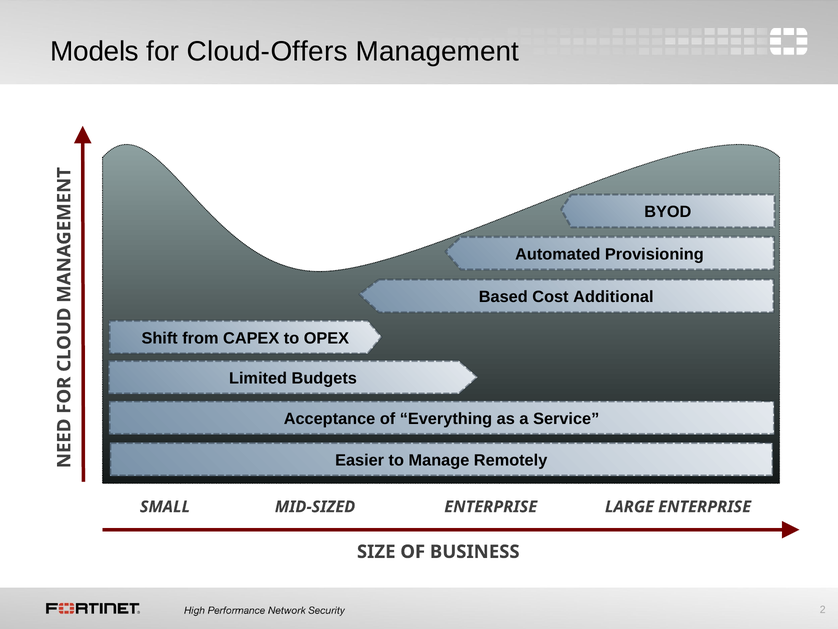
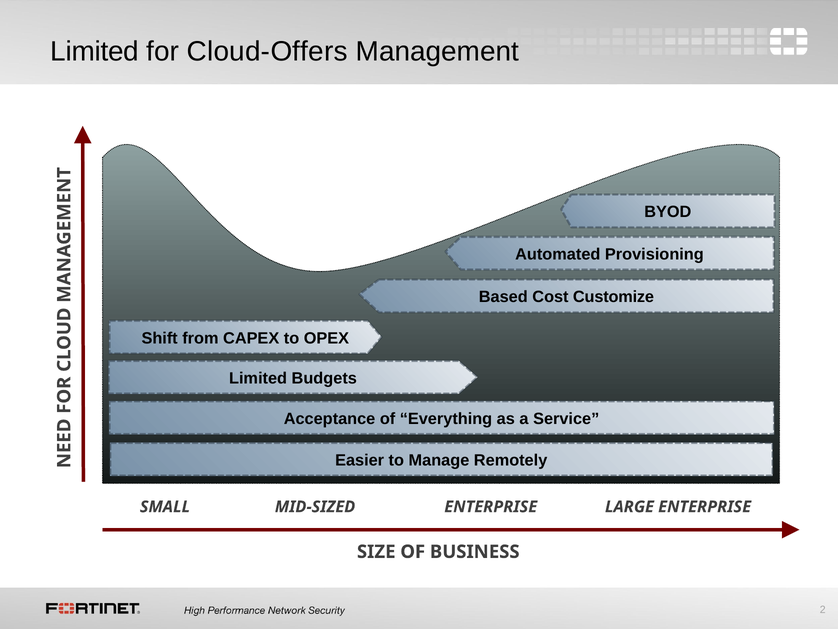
Models at (95, 51): Models -> Limited
Additional: Additional -> Customize
